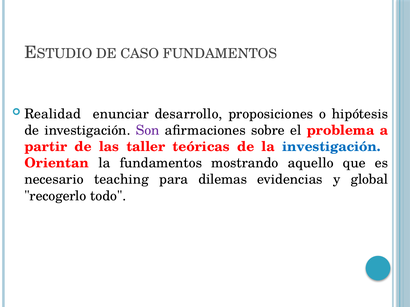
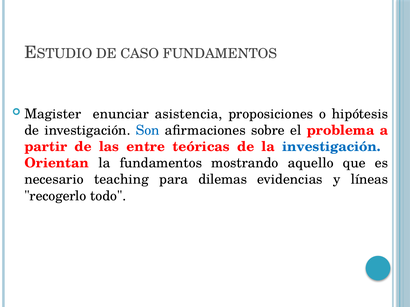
Realidad: Realidad -> Magister
desarrollo: desarrollo -> asistencia
Son colour: purple -> blue
taller: taller -> entre
global: global -> líneas
